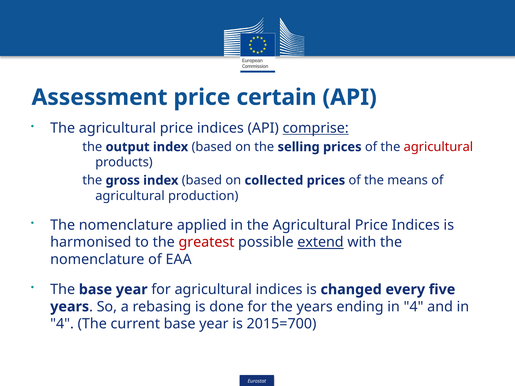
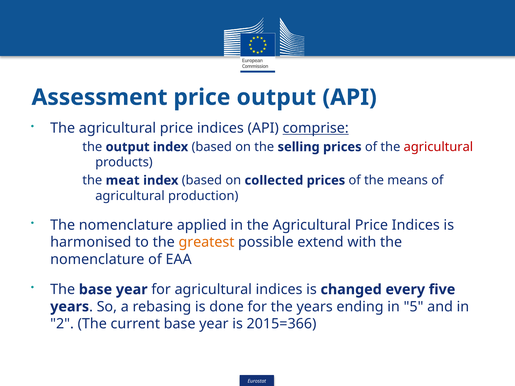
price certain: certain -> output
gross: gross -> meat
greatest colour: red -> orange
extend underline: present -> none
ending in 4: 4 -> 5
4 at (62, 324): 4 -> 2
2015=700: 2015=700 -> 2015=366
